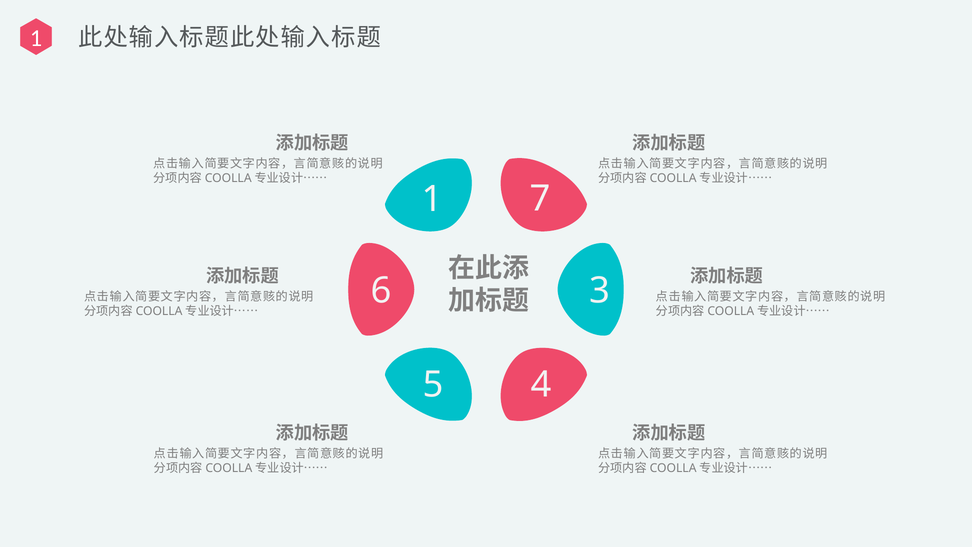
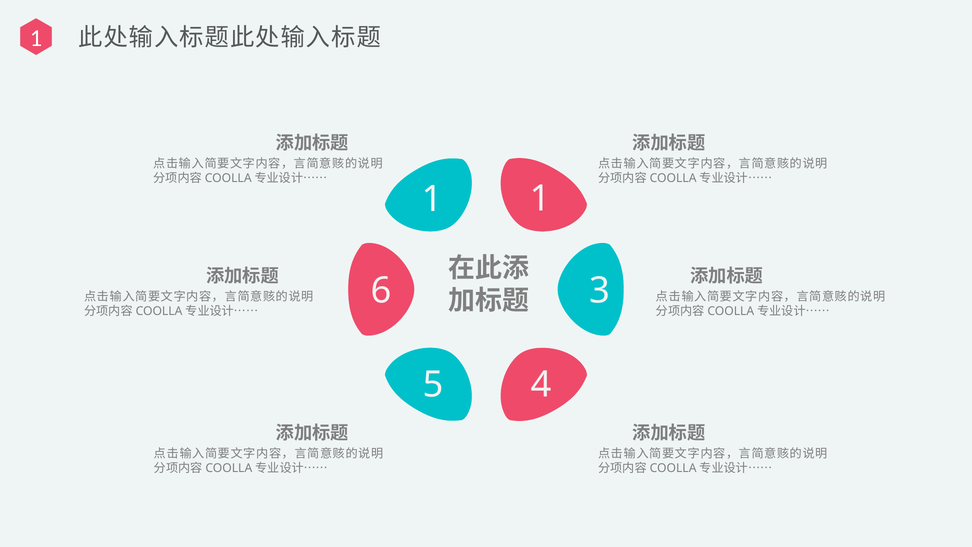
1 7: 7 -> 1
